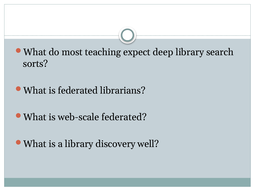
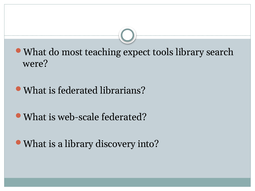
deep: deep -> tools
sorts: sorts -> were
well: well -> into
